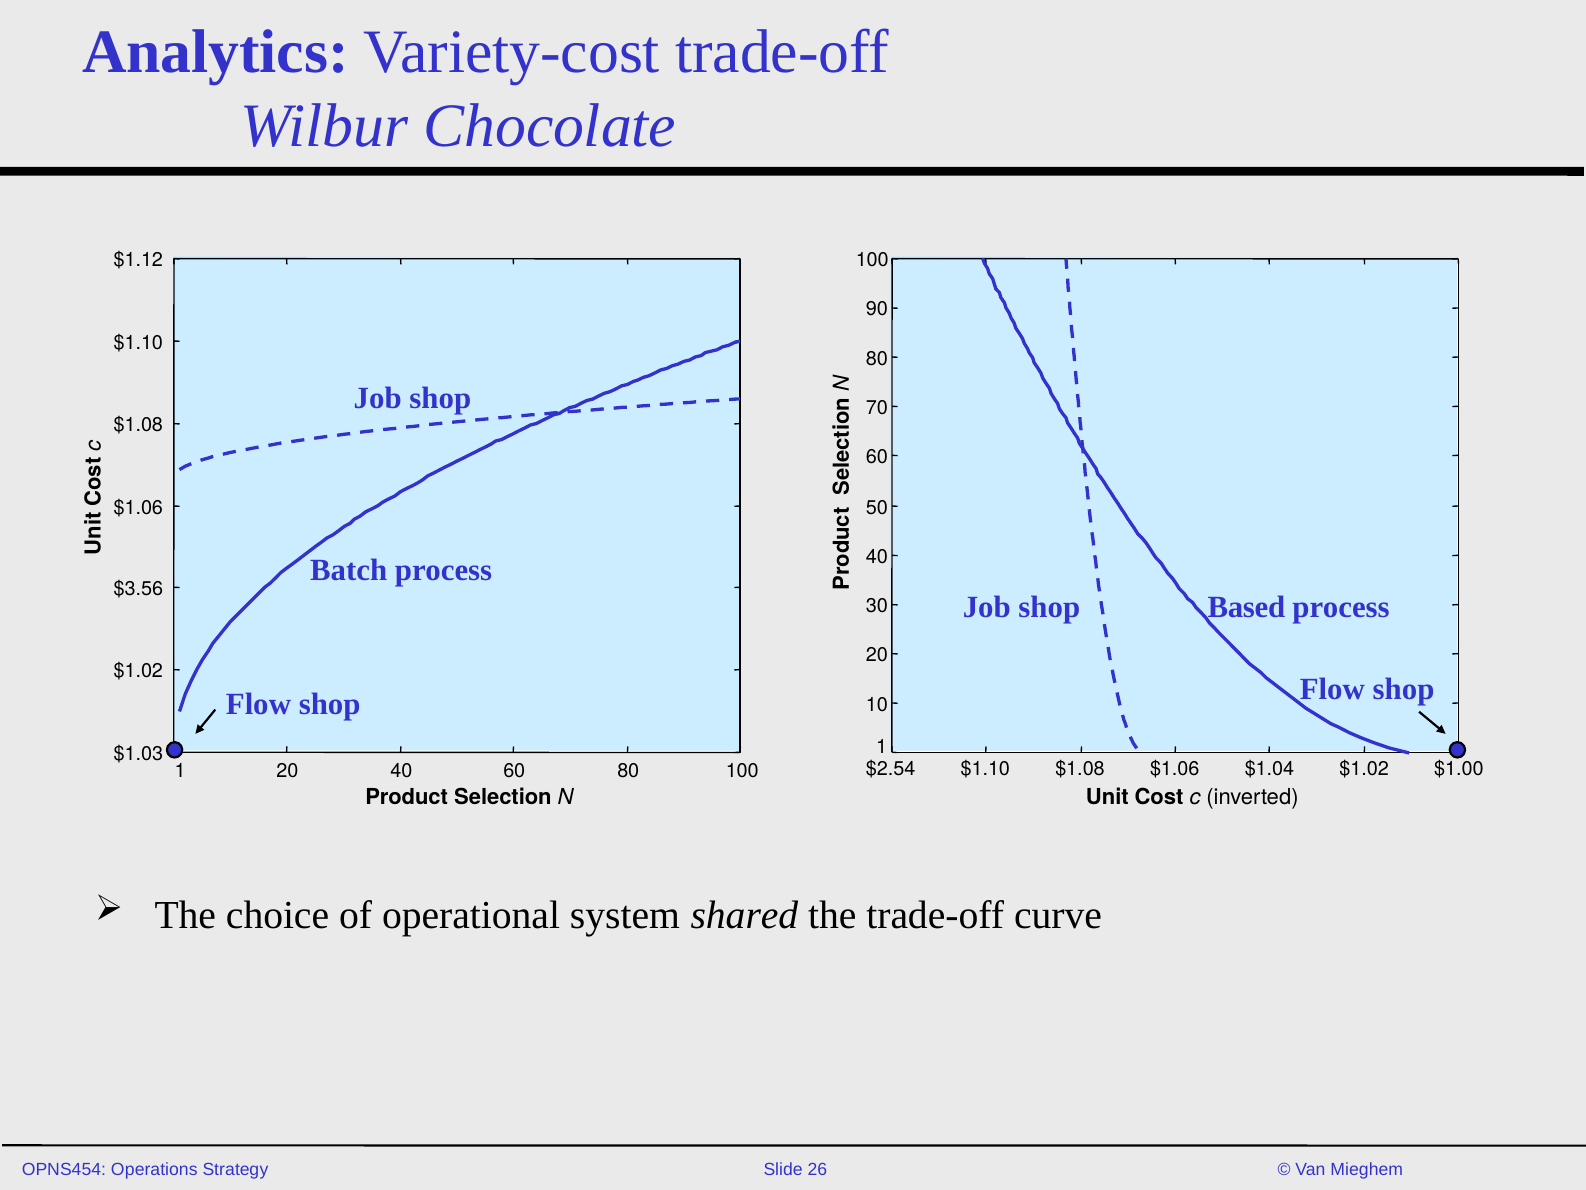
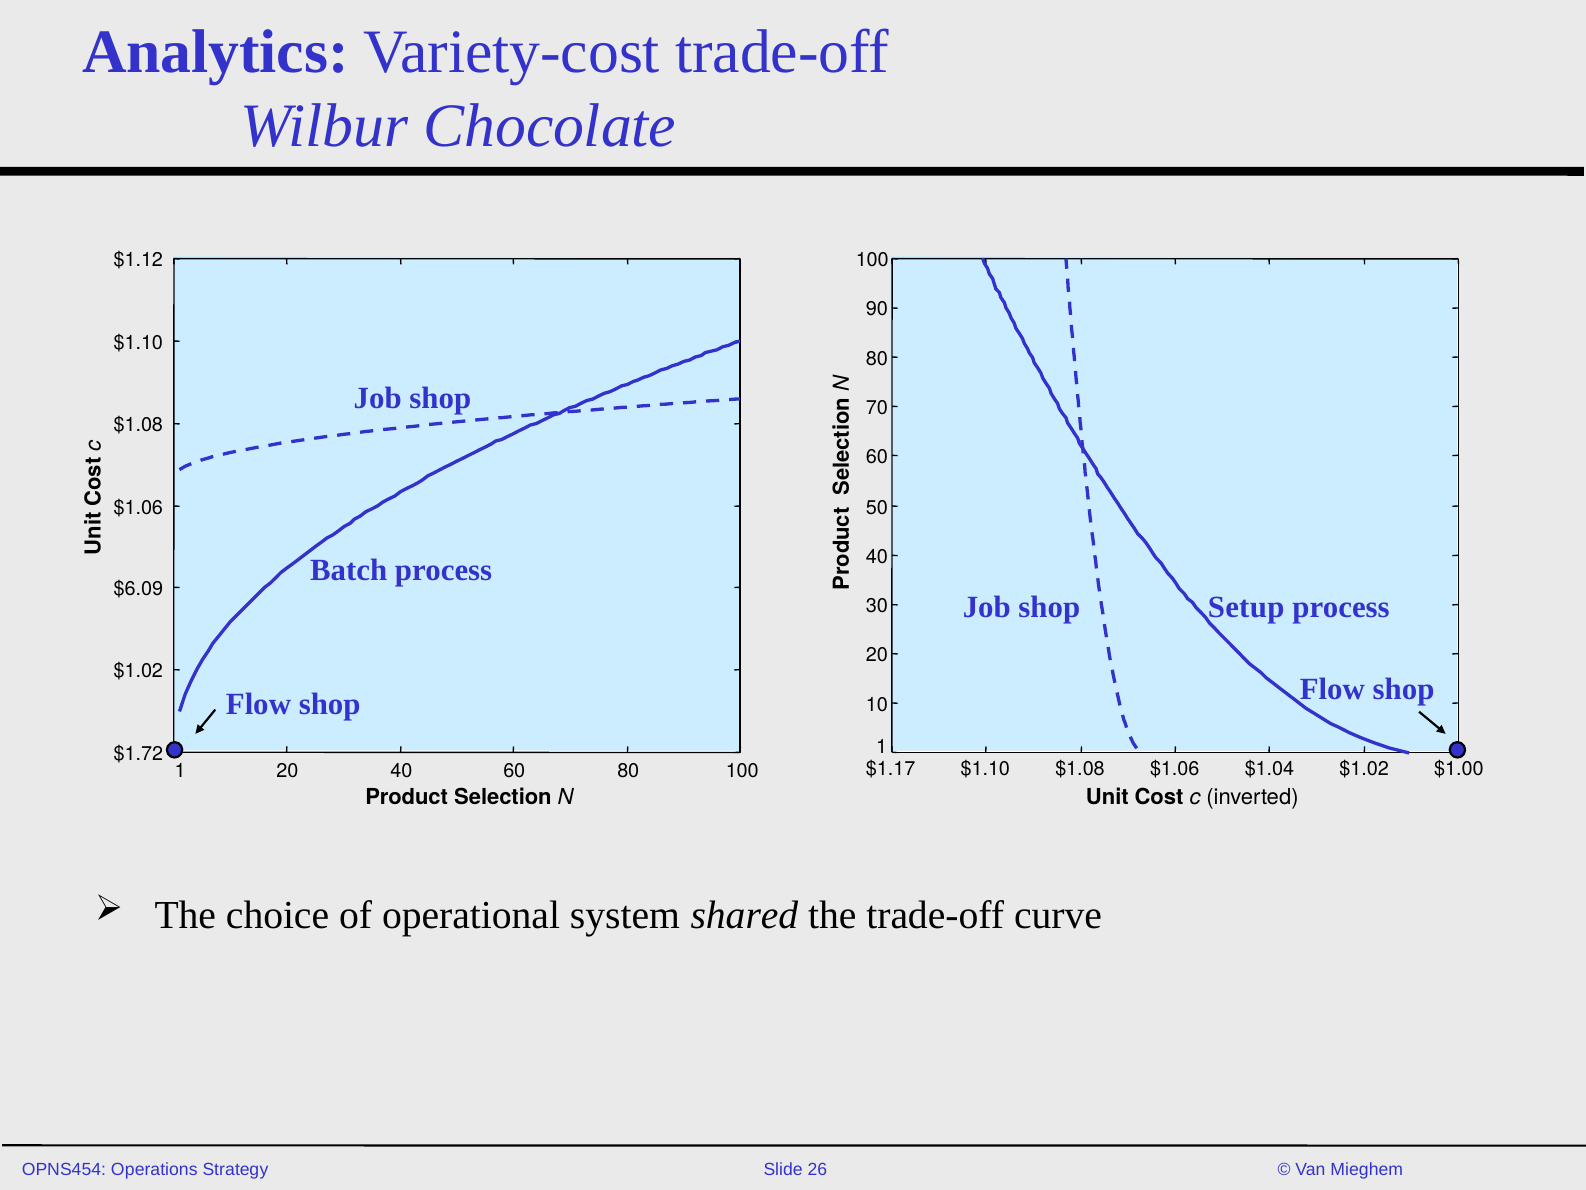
$3.56: $3.56 -> $6.09
Based: Based -> Setup
$1.03: $1.03 -> $1.72
$2.54: $2.54 -> $1.17
